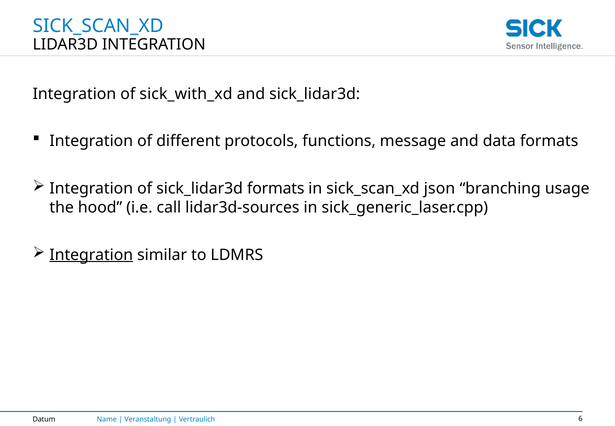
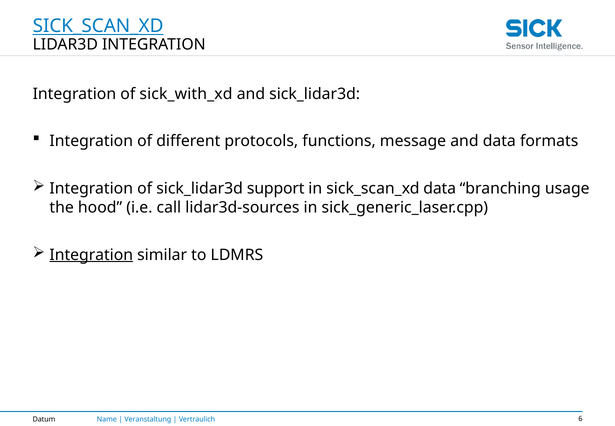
SICK_SCAN_XD at (98, 26) underline: none -> present
sick_lidar3d formats: formats -> support
sick_scan_xd json: json -> data
